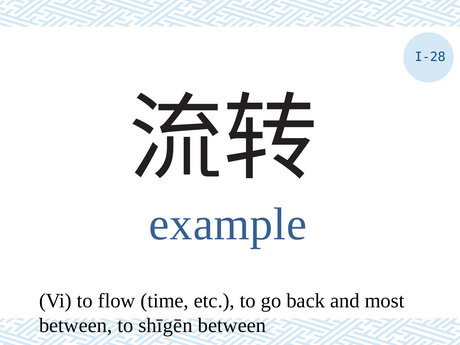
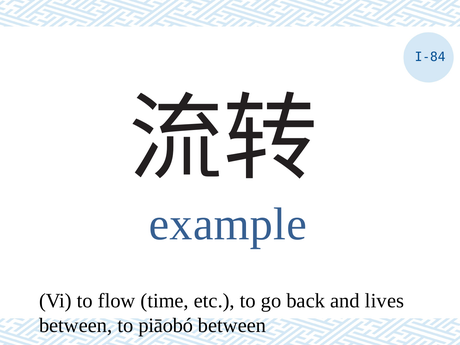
I-28: I-28 -> I-84
most: most -> lives
shīgēn: shīgēn -> piāobó
